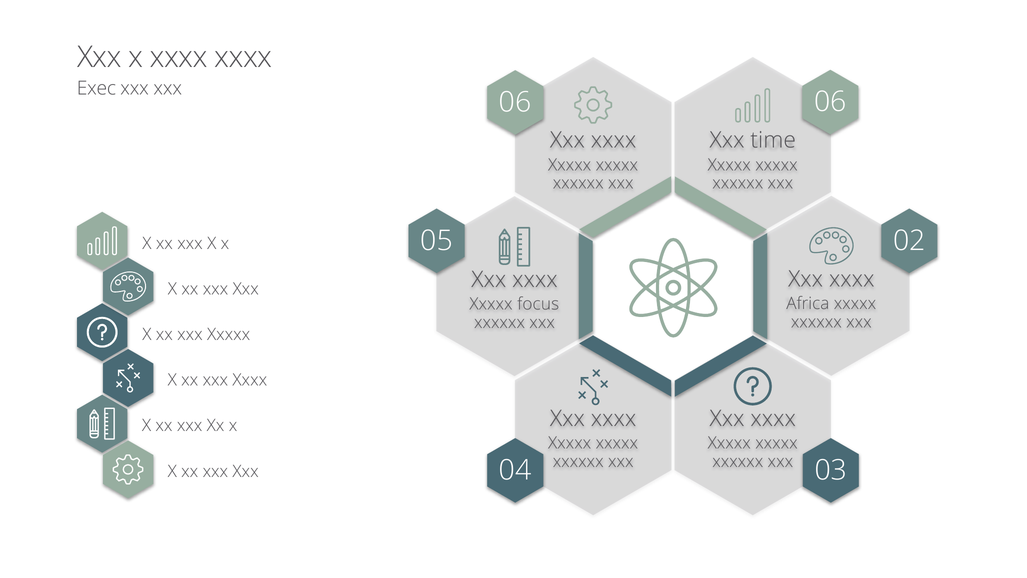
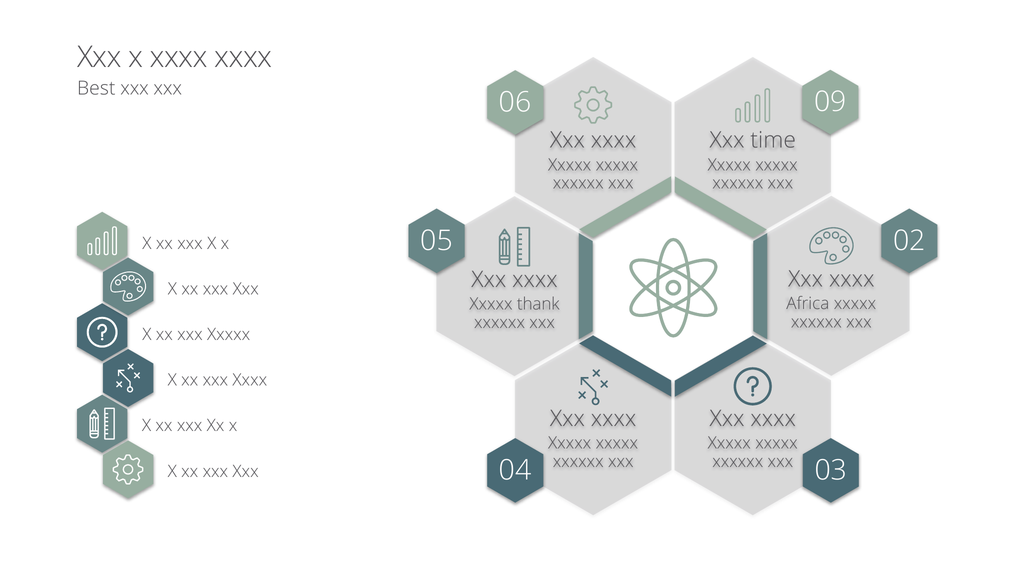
Exec: Exec -> Best
06 06: 06 -> 09
focus: focus -> thank
